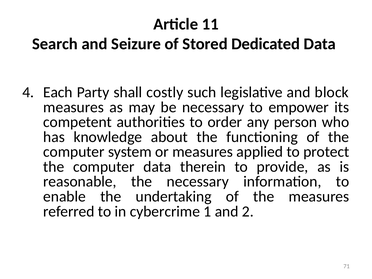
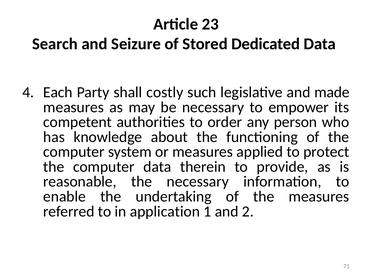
11: 11 -> 23
block: block -> made
cybercrime: cybercrime -> application
